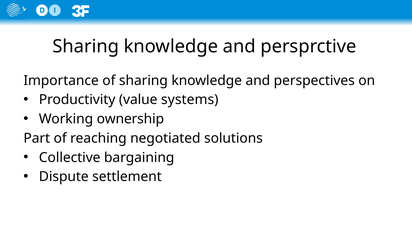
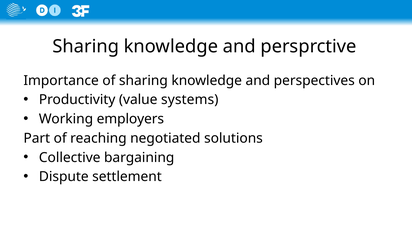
ownership: ownership -> employers
